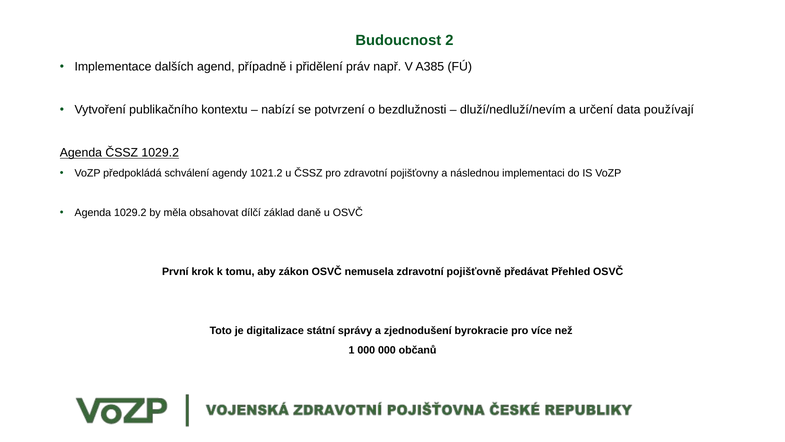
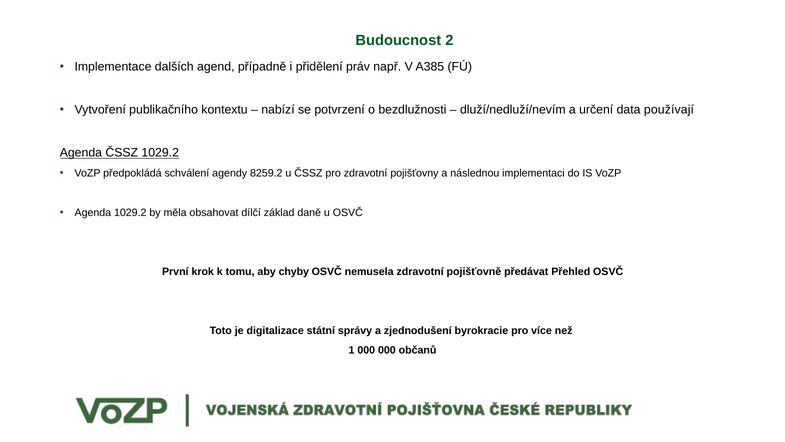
1021.2: 1021.2 -> 8259.2
zákon: zákon -> chyby
